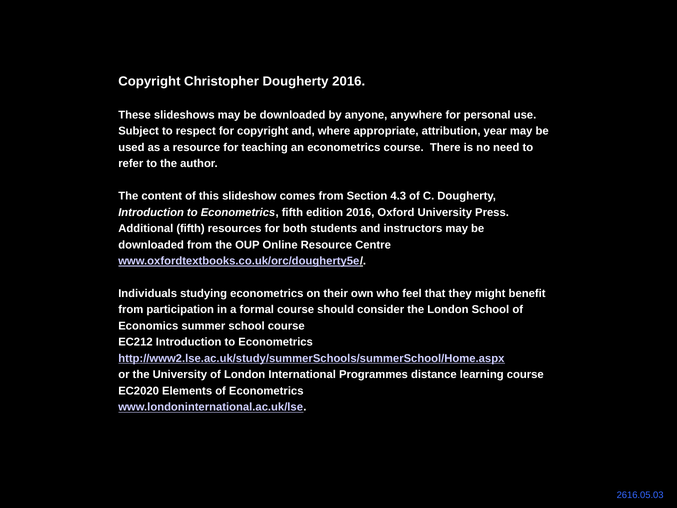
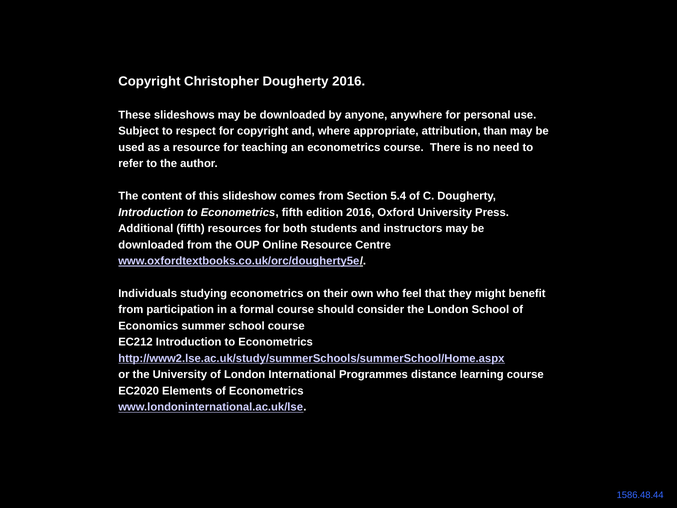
year: year -> than
4.3: 4.3 -> 5.4
2616.05.03: 2616.05.03 -> 1586.48.44
